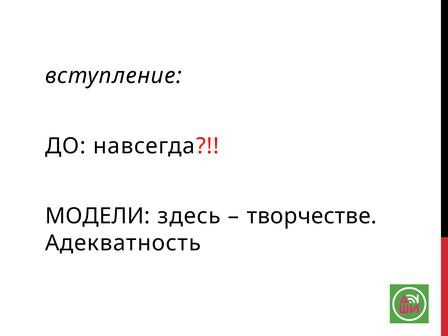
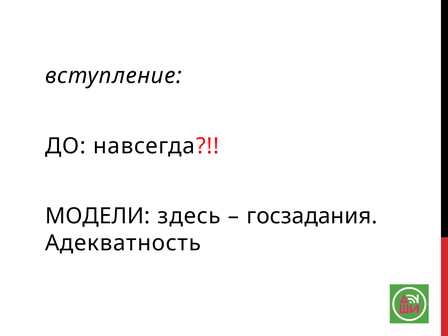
творчестве: творчестве -> госзадания
